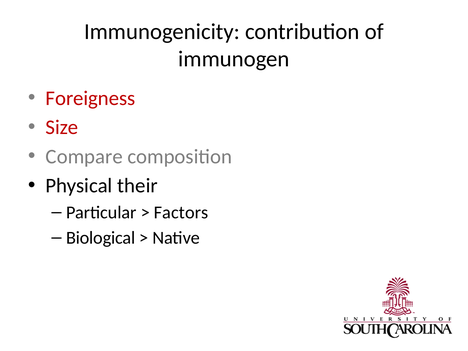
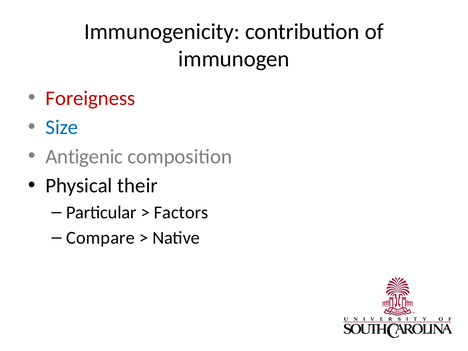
Size colour: red -> blue
Compare: Compare -> Antigenic
Biological: Biological -> Compare
